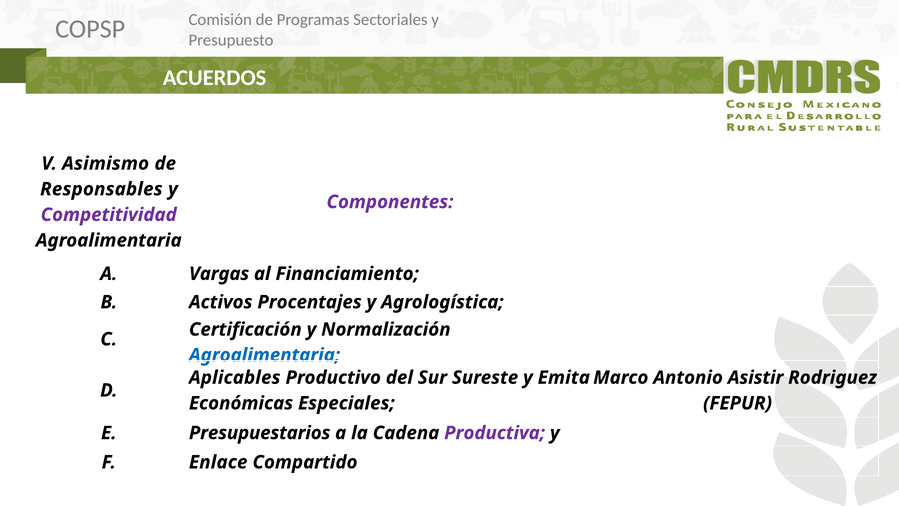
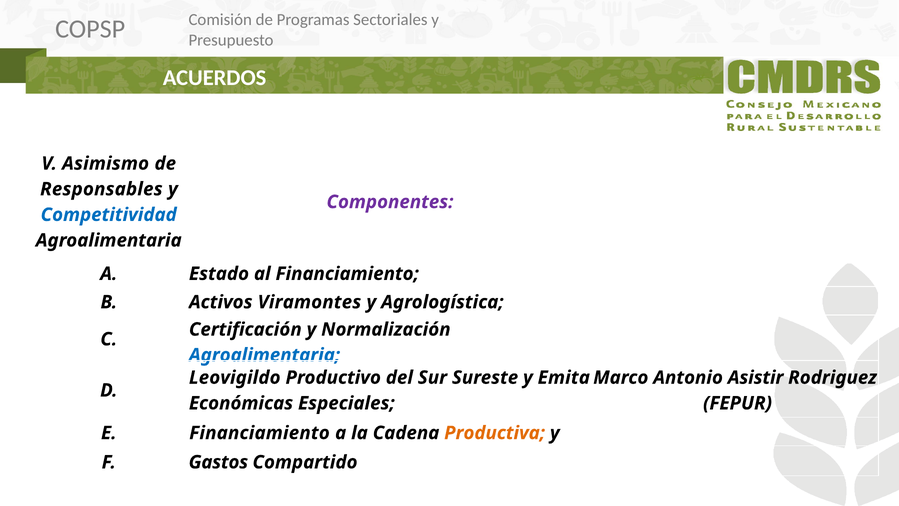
Competitividad colour: purple -> blue
Vargas: Vargas -> Estado
Procentajes: Procentajes -> Viramontes
Aplicables: Aplicables -> Leovigildo
E Presupuestarios: Presupuestarios -> Financiamiento
Productiva colour: purple -> orange
Enlace: Enlace -> Gastos
